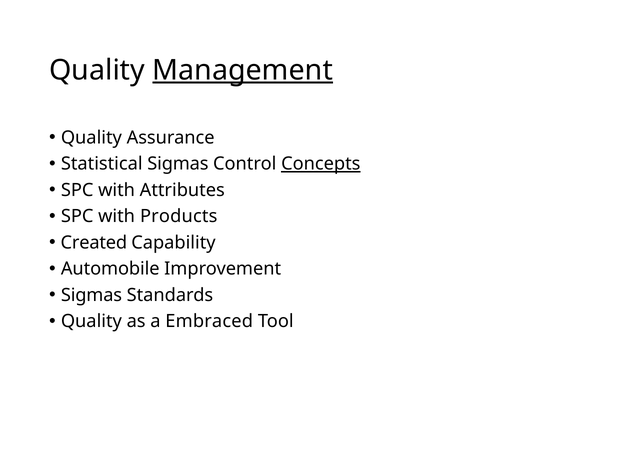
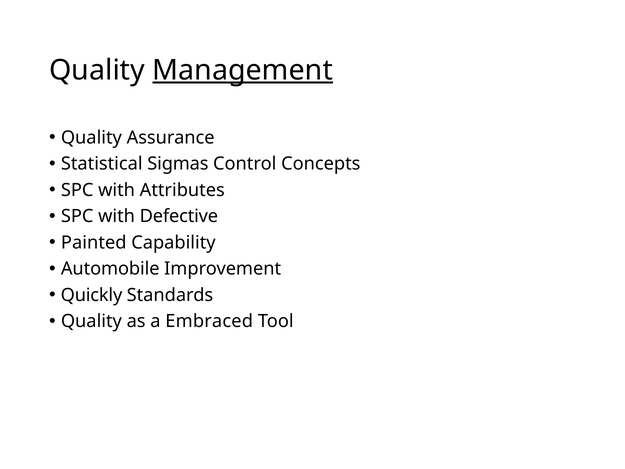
Concepts underline: present -> none
Products: Products -> Defective
Created: Created -> Painted
Sigmas at (91, 295): Sigmas -> Quickly
